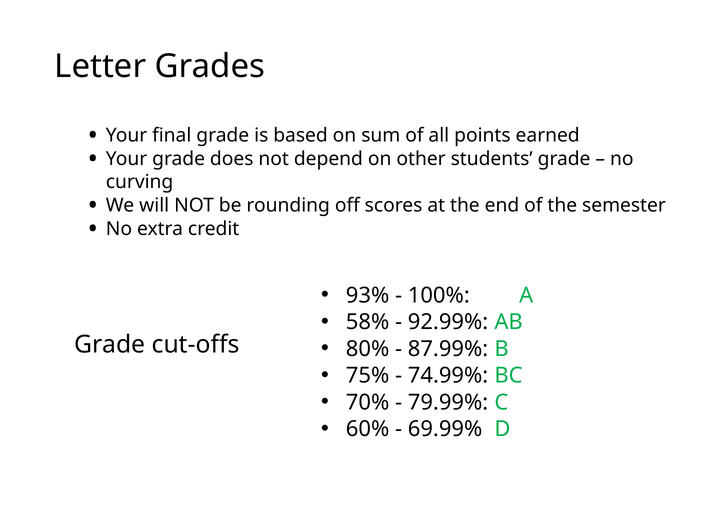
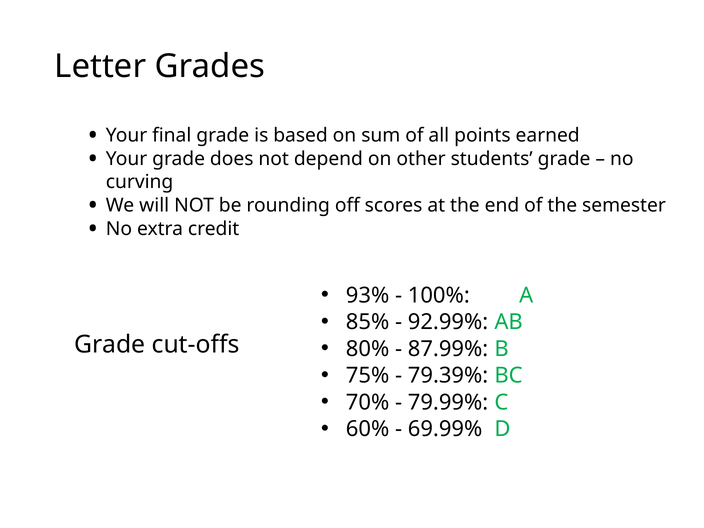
58%: 58% -> 85%
74.99%: 74.99% -> 79.39%
